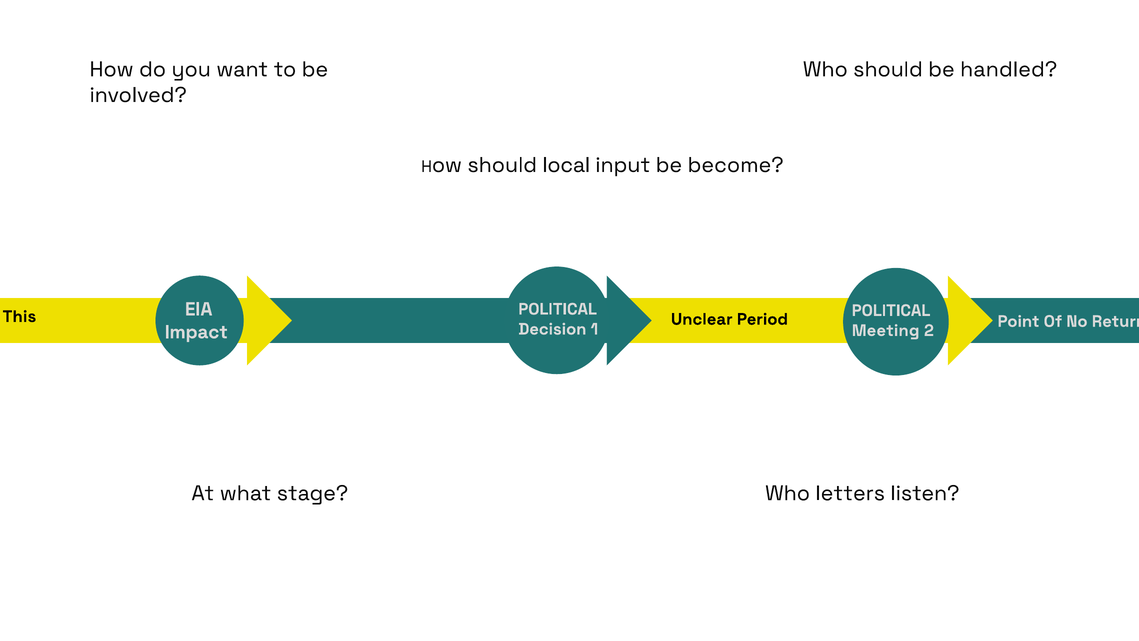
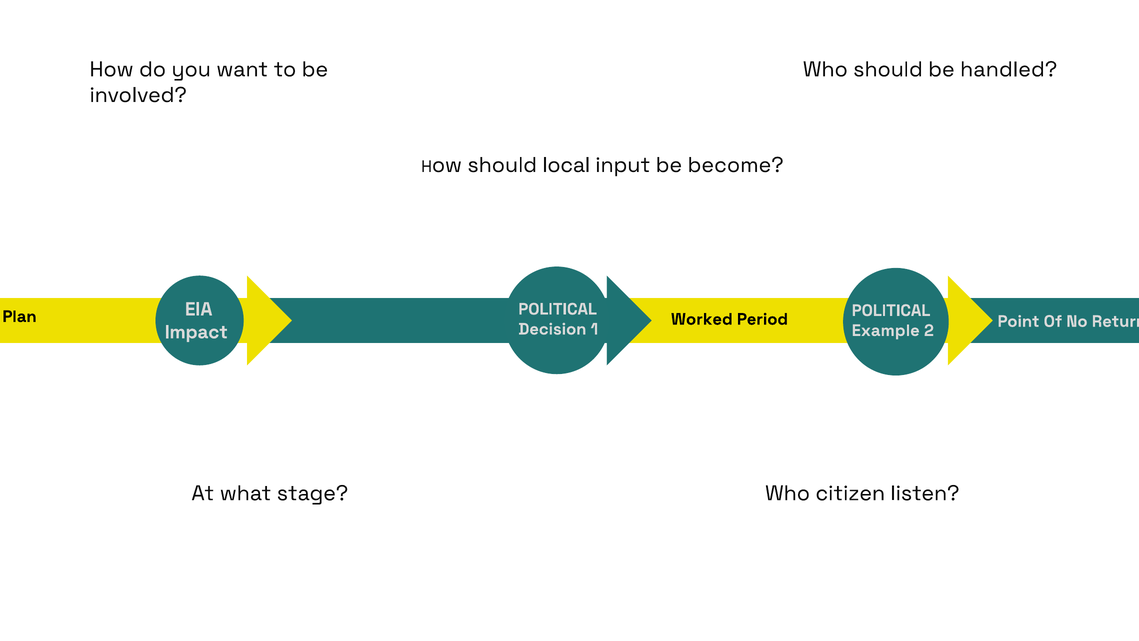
This: This -> Plan
Unclear: Unclear -> Worked
Meeting: Meeting -> Example
letters: letters -> citizen
